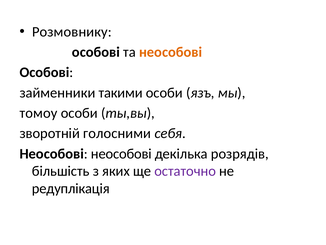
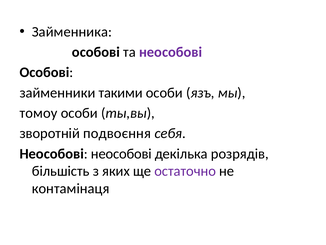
Розмовнику: Розмовнику -> Займенника
неособові at (171, 52) colour: orange -> purple
голосними: голосними -> подвоєння
редуплікація: редуплікація -> контамінаця
